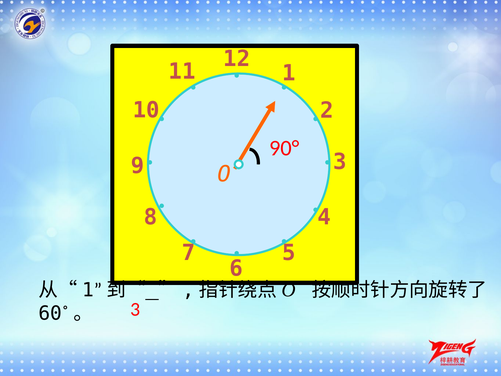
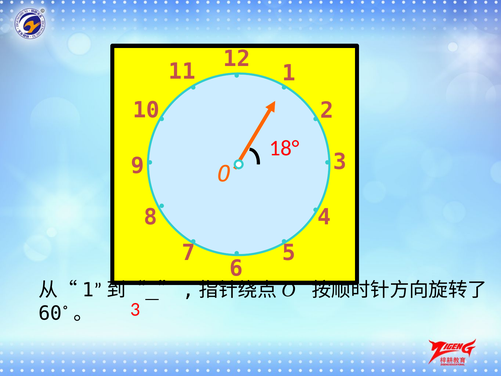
90°: 90° -> 18°
